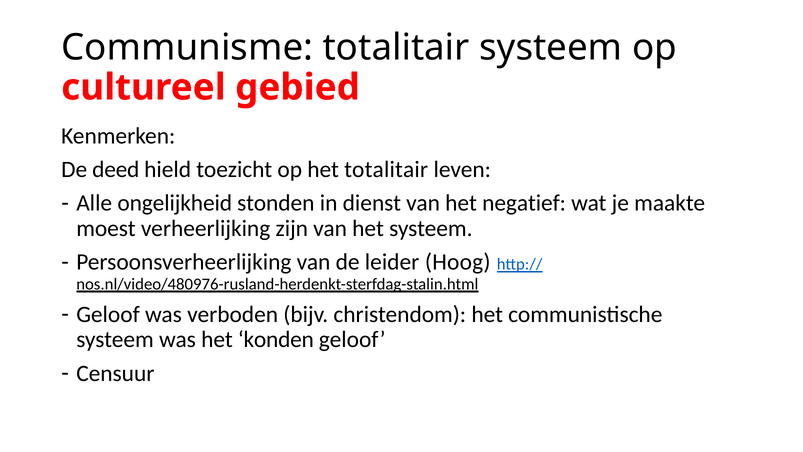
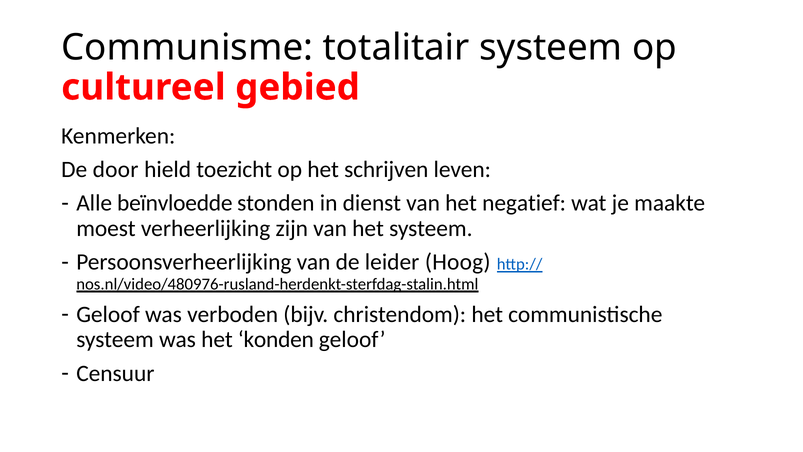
deed: deed -> door
het totalitair: totalitair -> schrijven
ongelijkheid: ongelijkheid -> beïnvloedde
